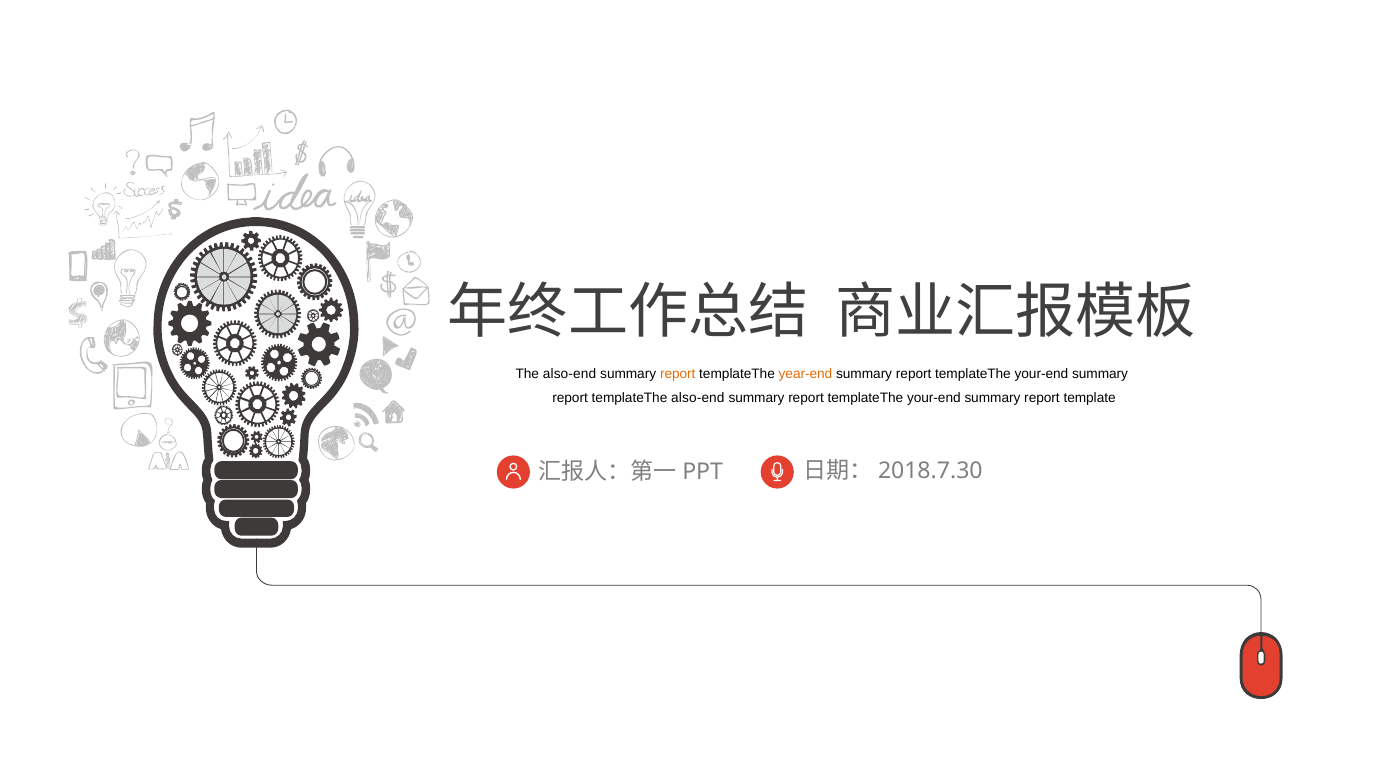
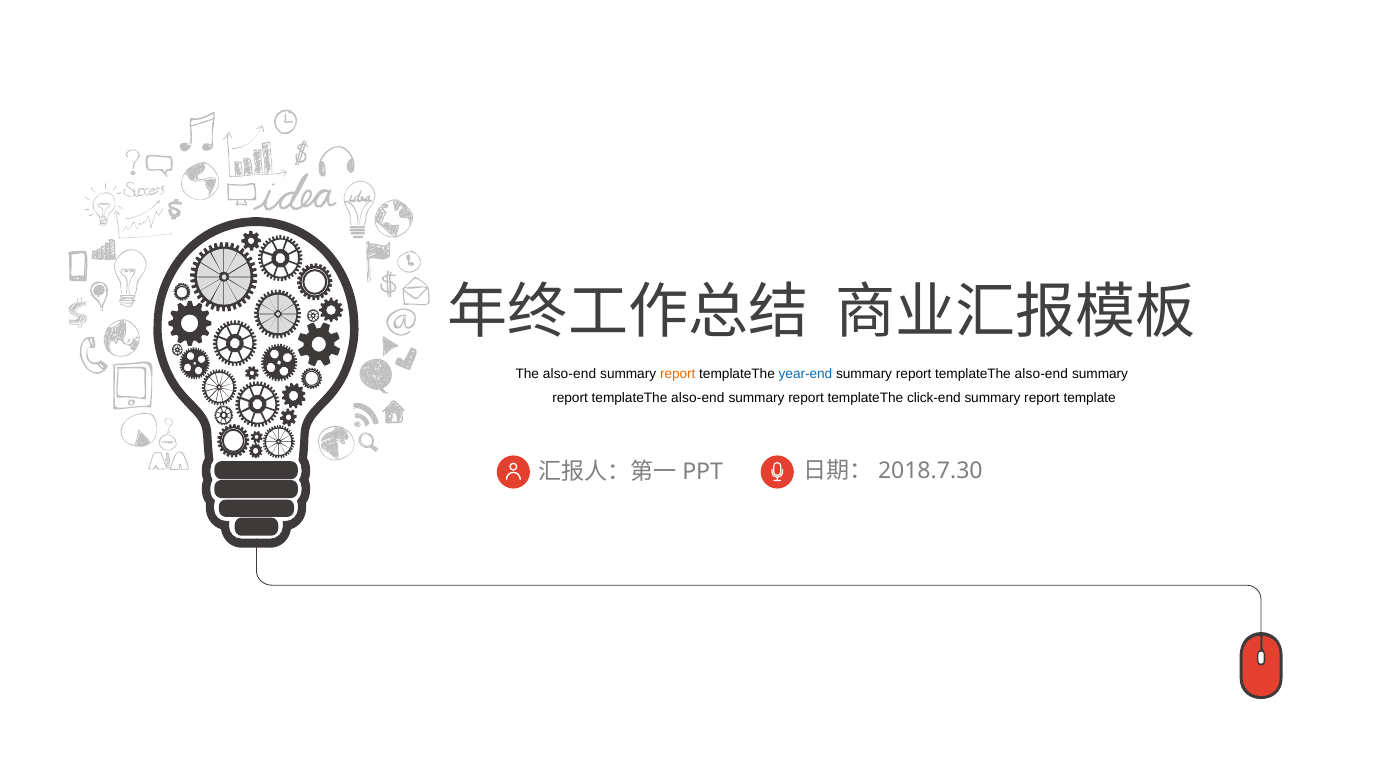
year-end colour: orange -> blue
your-end at (1041, 374): your-end -> also-end
your-end at (934, 398): your-end -> click-end
